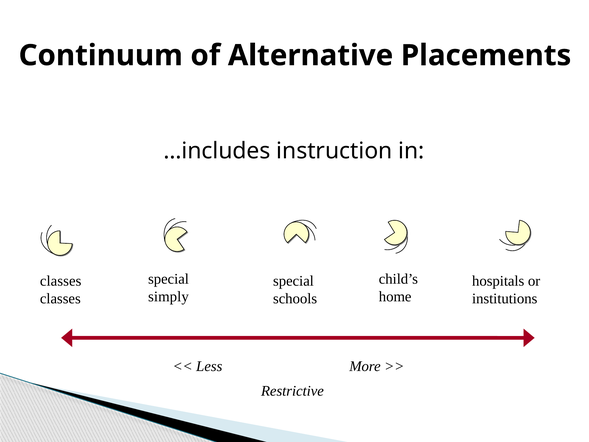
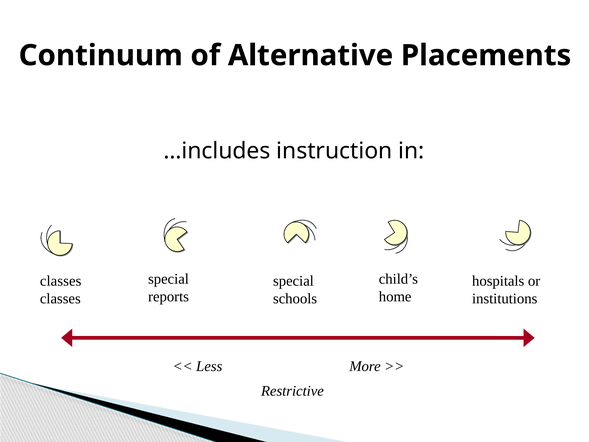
simply: simply -> reports
